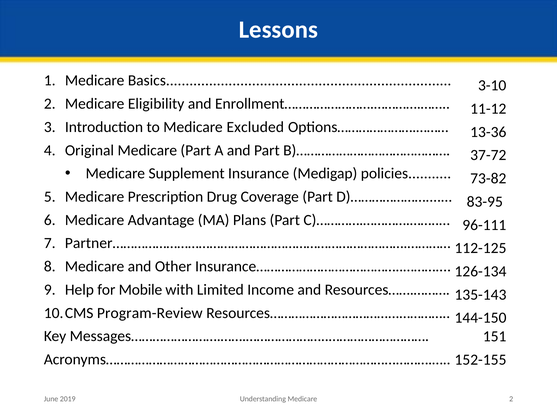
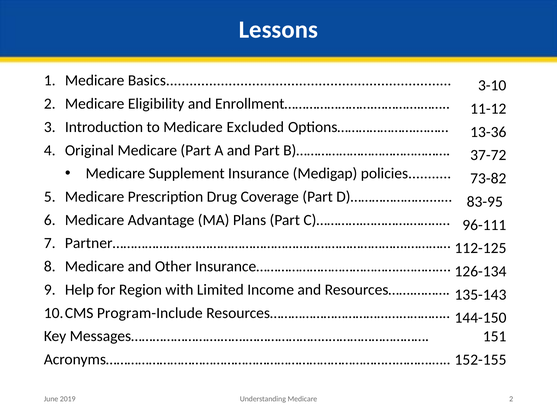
Mobile: Mobile -> Region
Program-Review: Program-Review -> Program-Include
